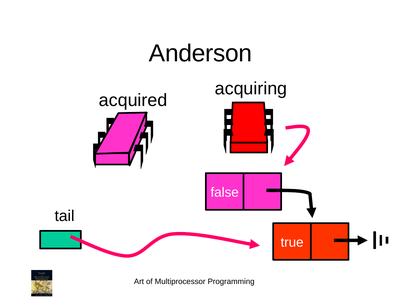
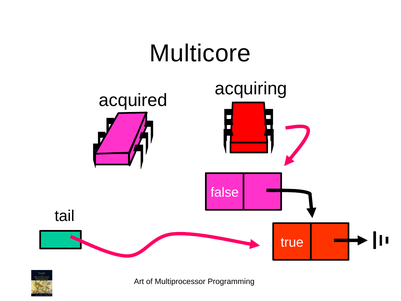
Anderson: Anderson -> Multicore
